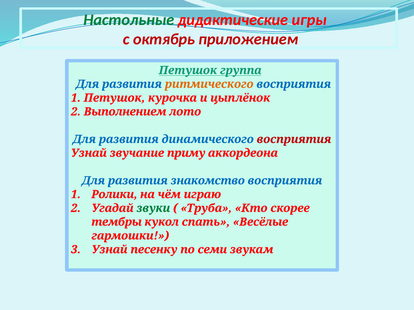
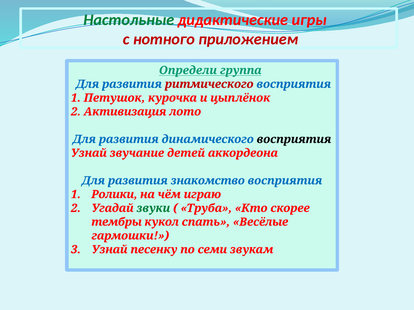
октябрь: октябрь -> нотного
Петушок at (188, 70): Петушок -> Определи
ритмического colour: orange -> red
Выполнением: Выполнением -> Активизация
восприятия at (294, 139) colour: red -> black
приму: приму -> детей
